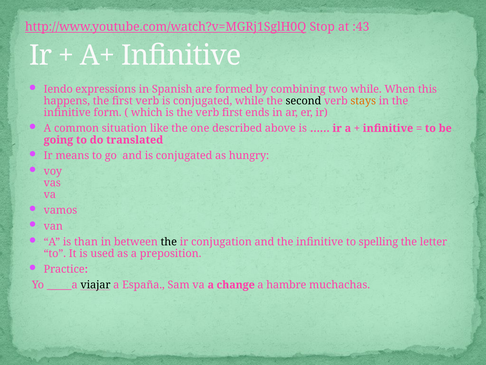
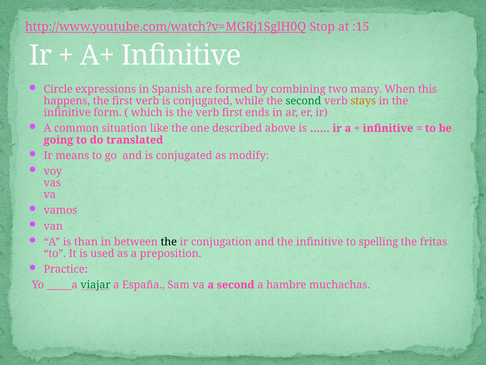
:43: :43 -> :15
Iendo: Iendo -> Circle
two while: while -> many
second at (303, 101) colour: black -> green
hungry: hungry -> modify
letter: letter -> fritas
viajar colour: black -> green
a change: change -> second
